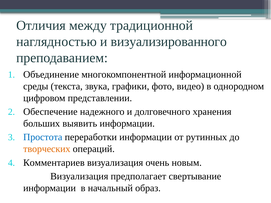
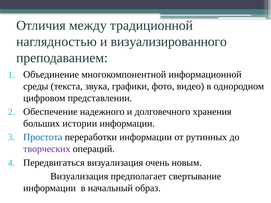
выявить: выявить -> истории
творческих colour: orange -> purple
Комментариев: Комментариев -> Передвигаться
